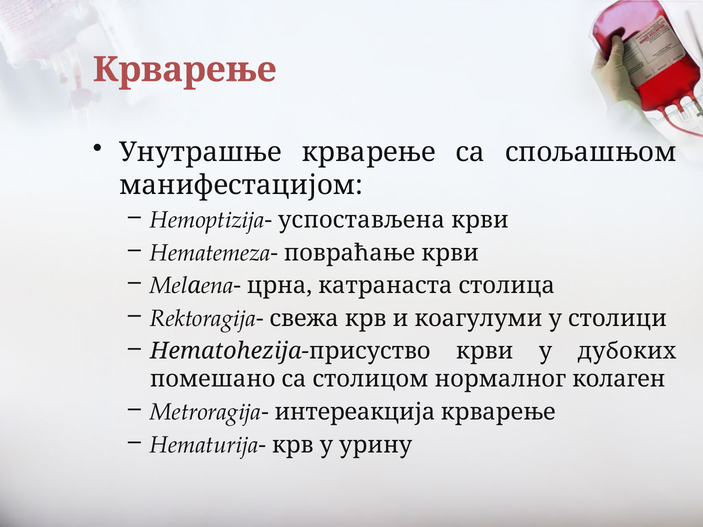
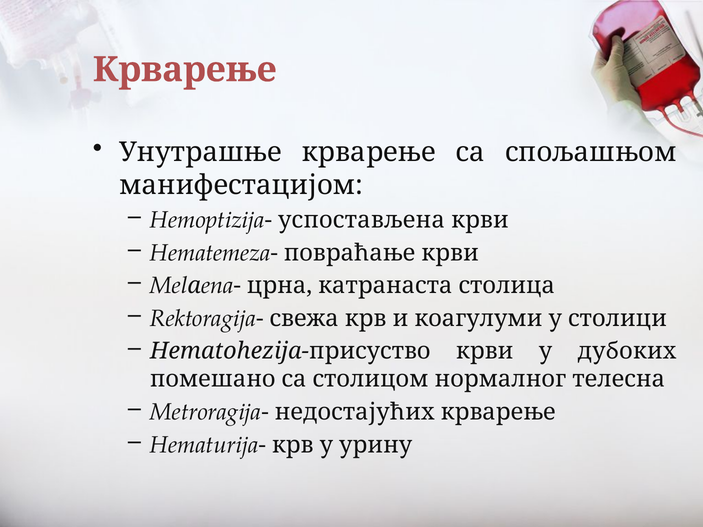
колаген: колаген -> телесна
интереакција: интереакција -> недостајућих
